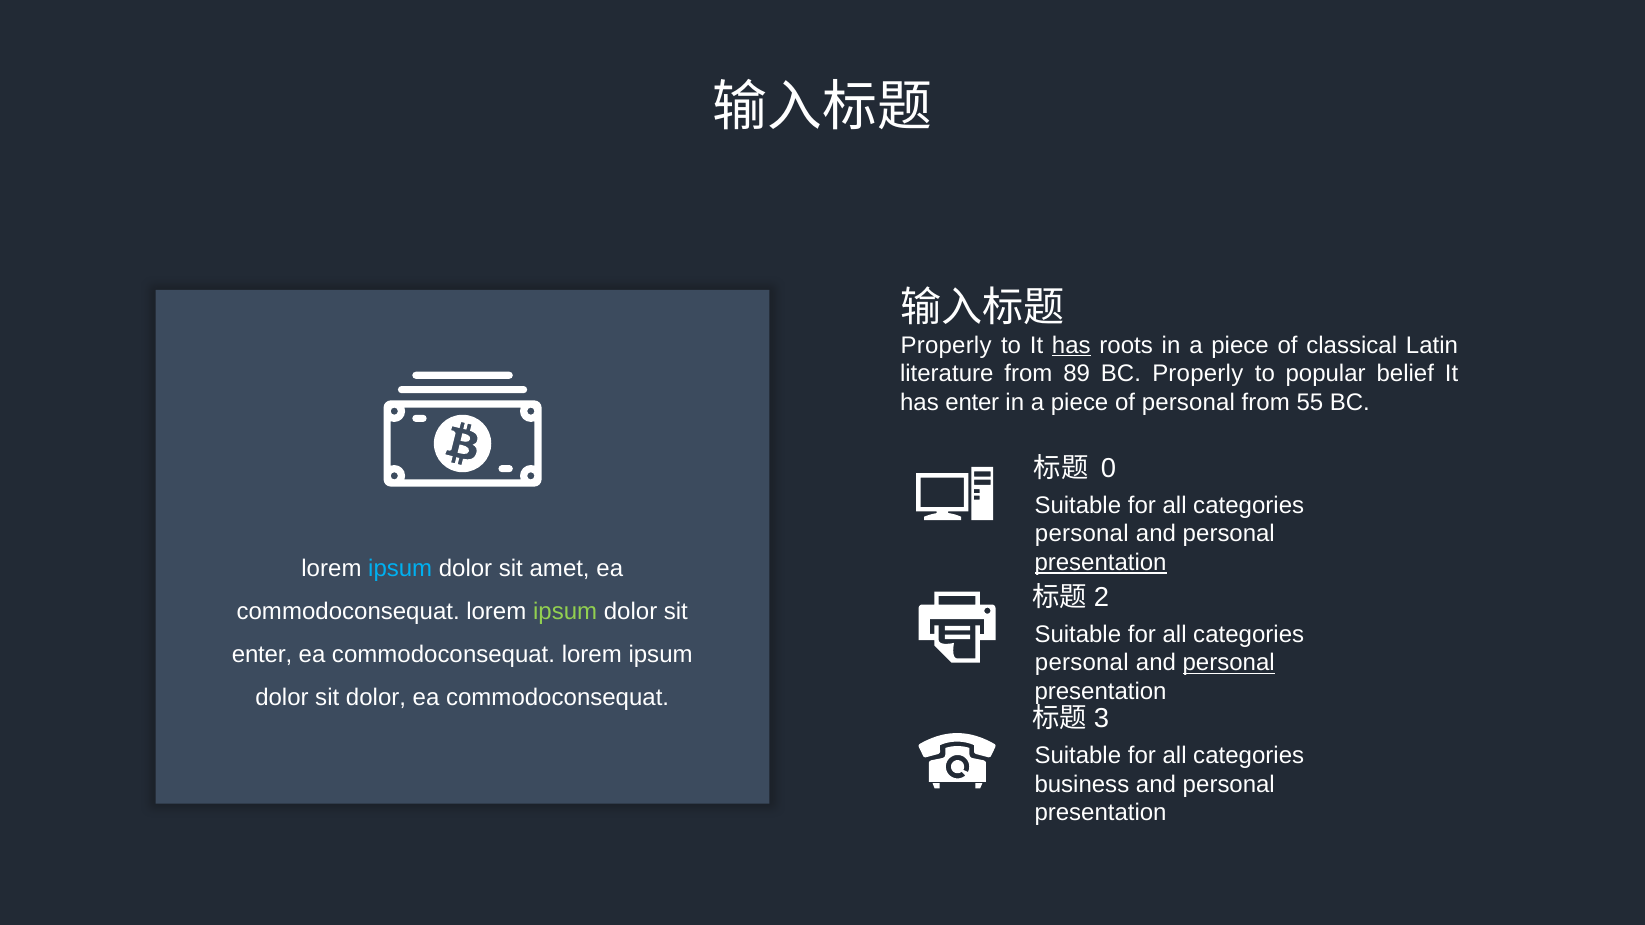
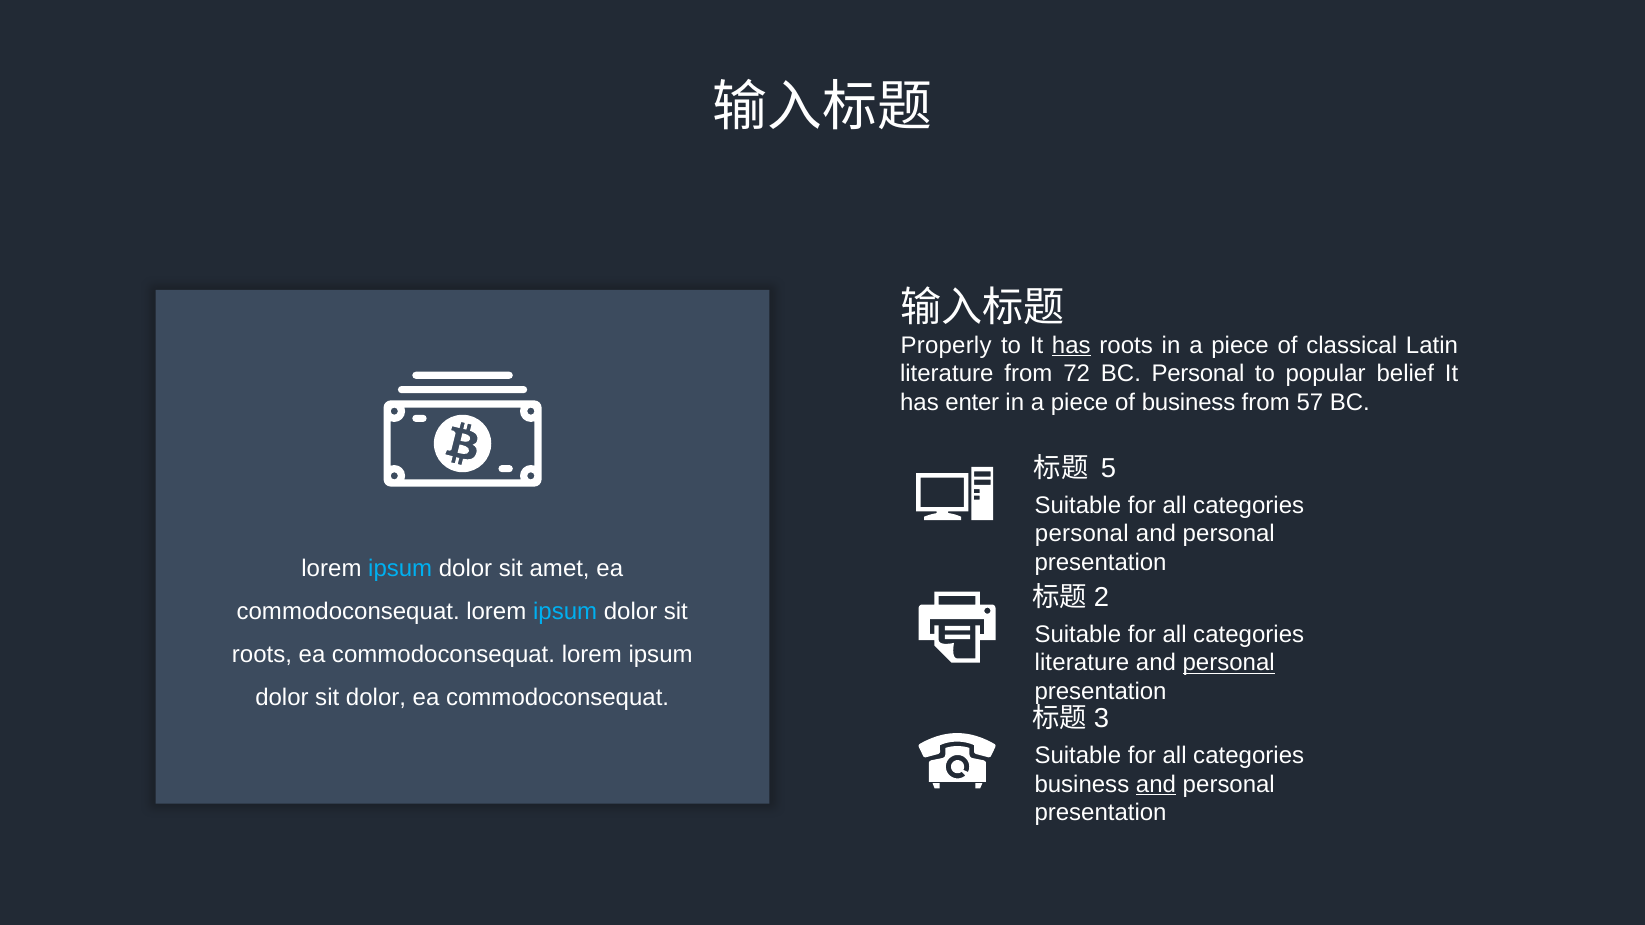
89: 89 -> 72
BC Properly: Properly -> Personal
of personal: personal -> business
55: 55 -> 57
0: 0 -> 5
presentation at (1101, 563) underline: present -> none
ipsum at (565, 612) colour: light green -> light blue
enter at (262, 655): enter -> roots
personal at (1082, 663): personal -> literature
and at (1156, 784) underline: none -> present
